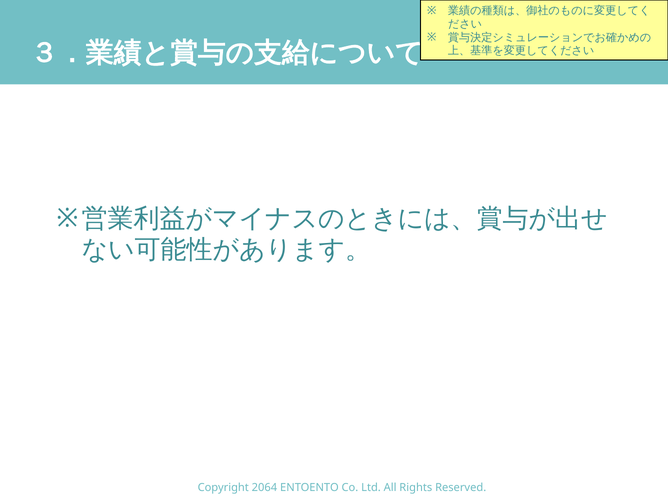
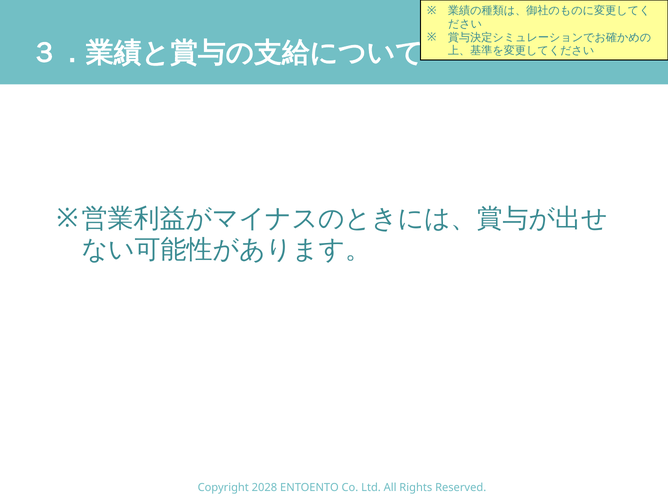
2064: 2064 -> 2028
